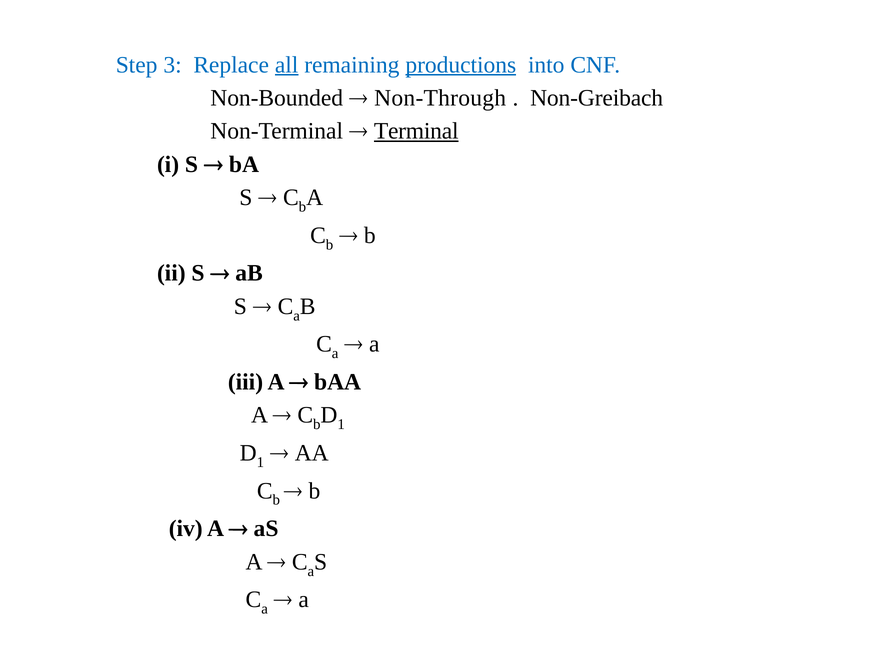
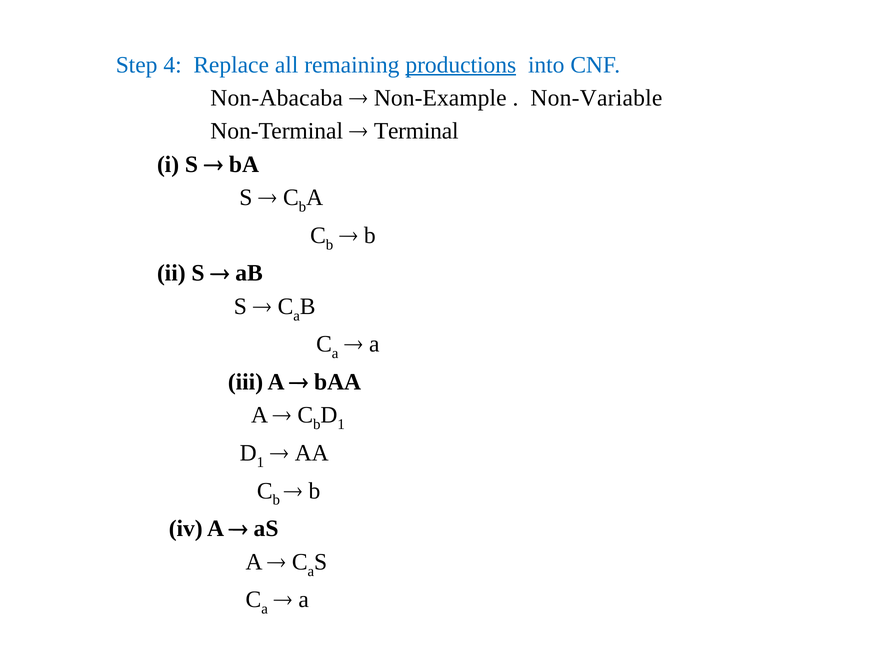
3: 3 -> 4
all underline: present -> none
Non-Bounded: Non-Bounded -> Non-Abacaba
Non-Through: Non-Through -> Non-Example
Non-Greibach: Non-Greibach -> Non-Variable
Terminal underline: present -> none
